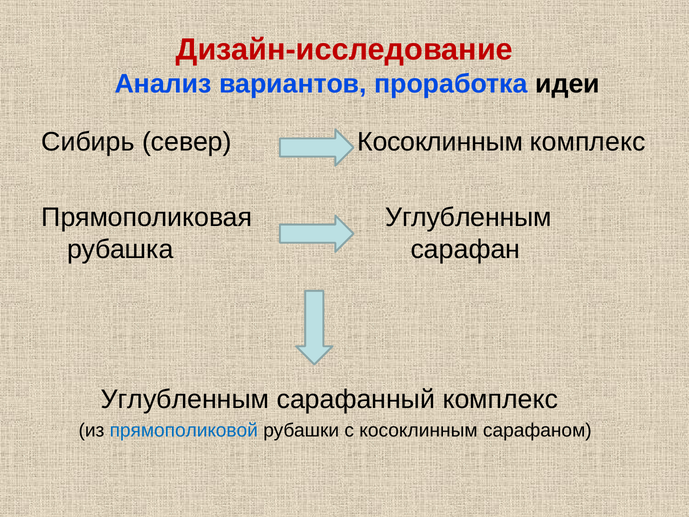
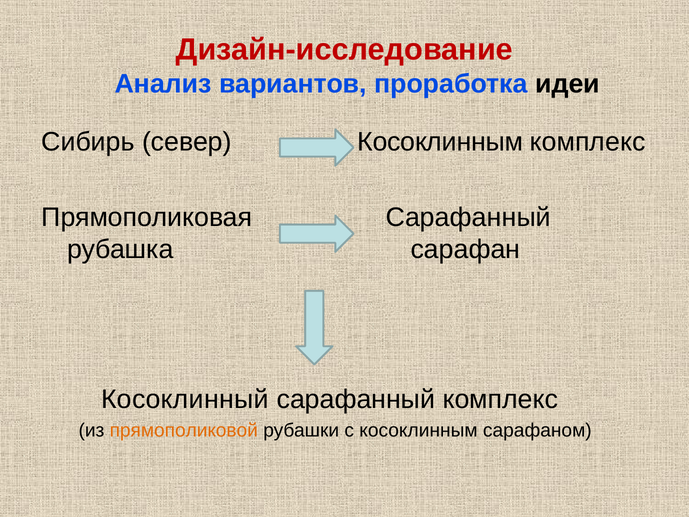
Прямополиковая Углубленным: Углубленным -> Сарафанный
Углубленным at (185, 399): Углубленным -> Косоклинный
прямополиковой colour: blue -> orange
